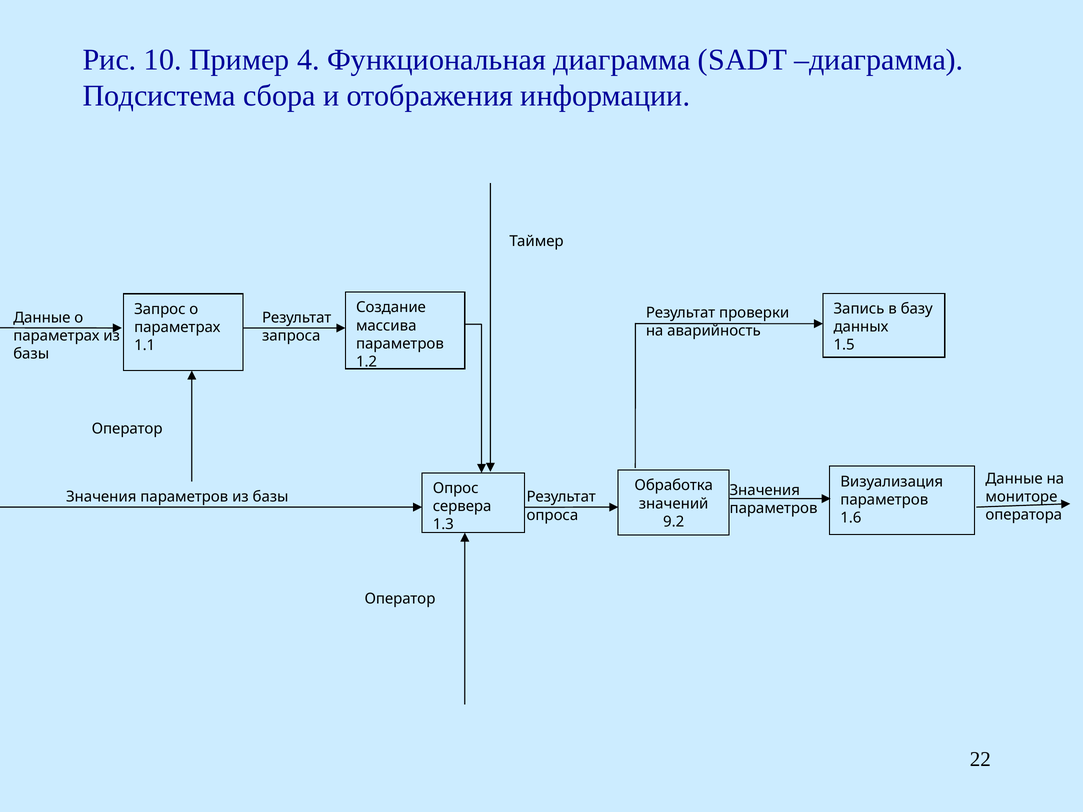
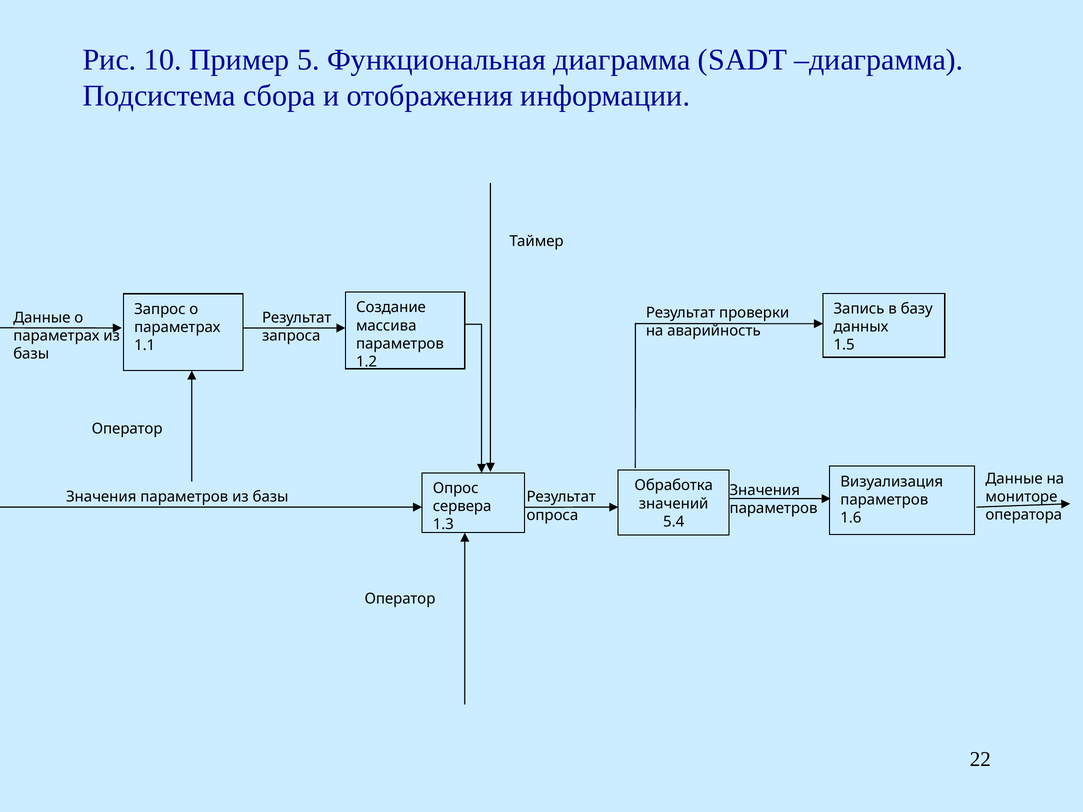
4: 4 -> 5
9.2: 9.2 -> 5.4
